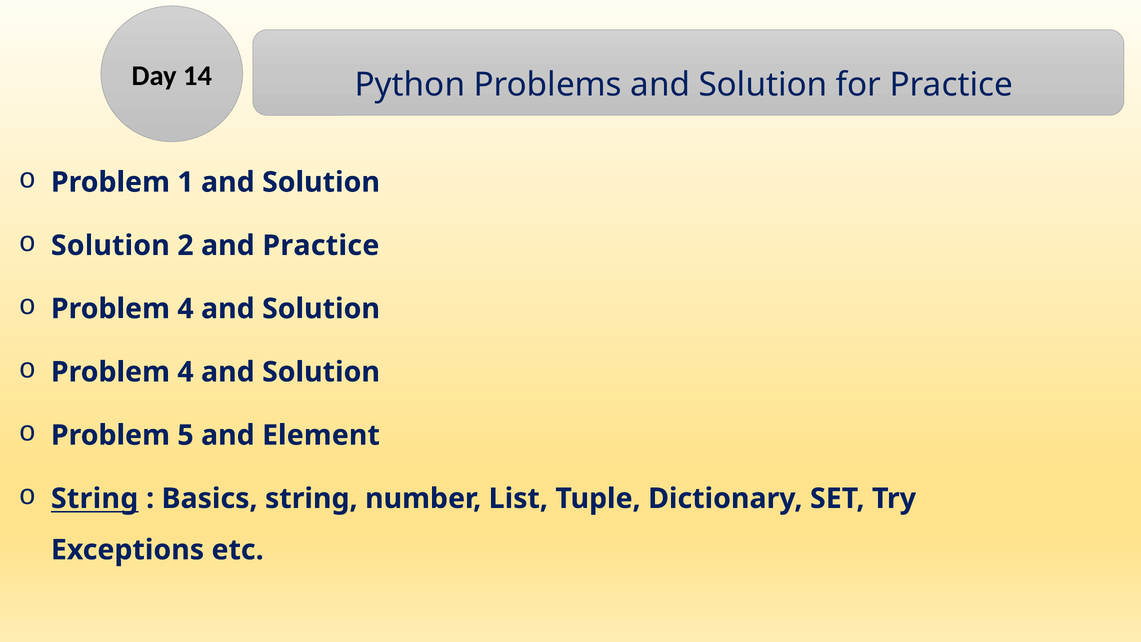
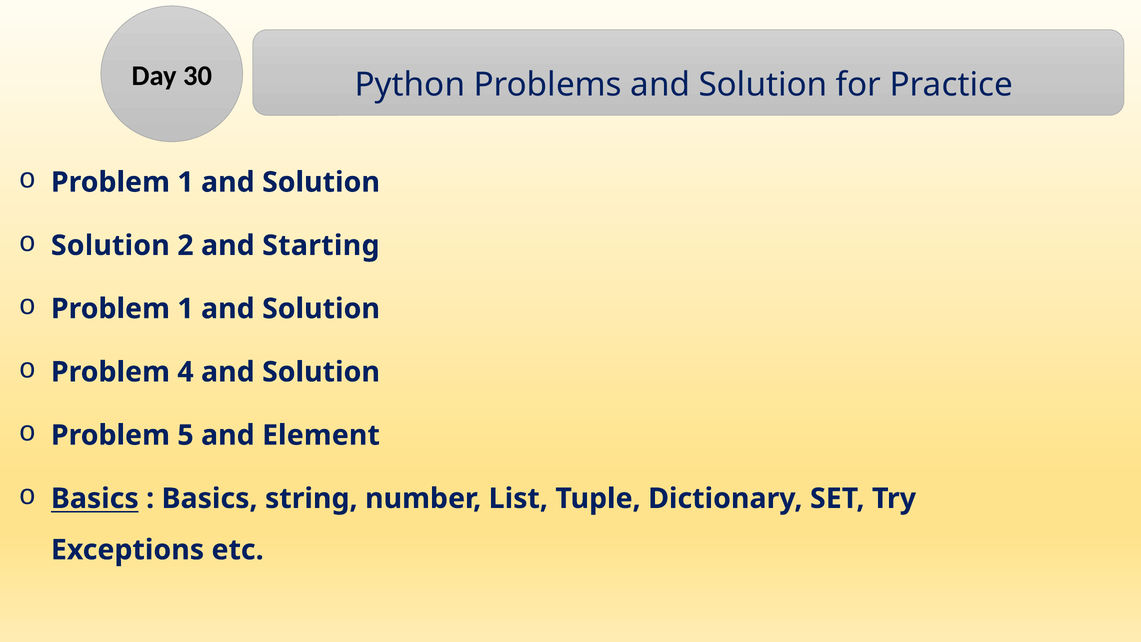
14: 14 -> 30
and Practice: Practice -> Starting
4 at (186, 309): 4 -> 1
String at (95, 498): String -> Basics
